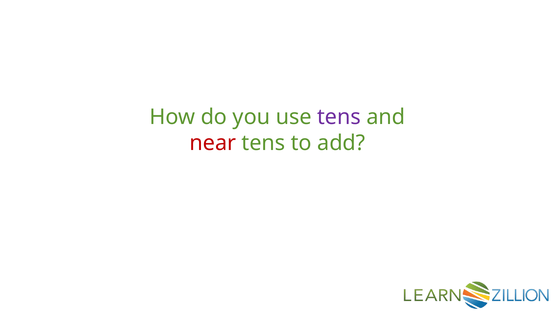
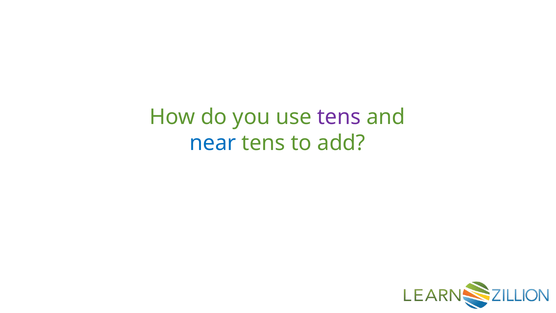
near colour: red -> blue
